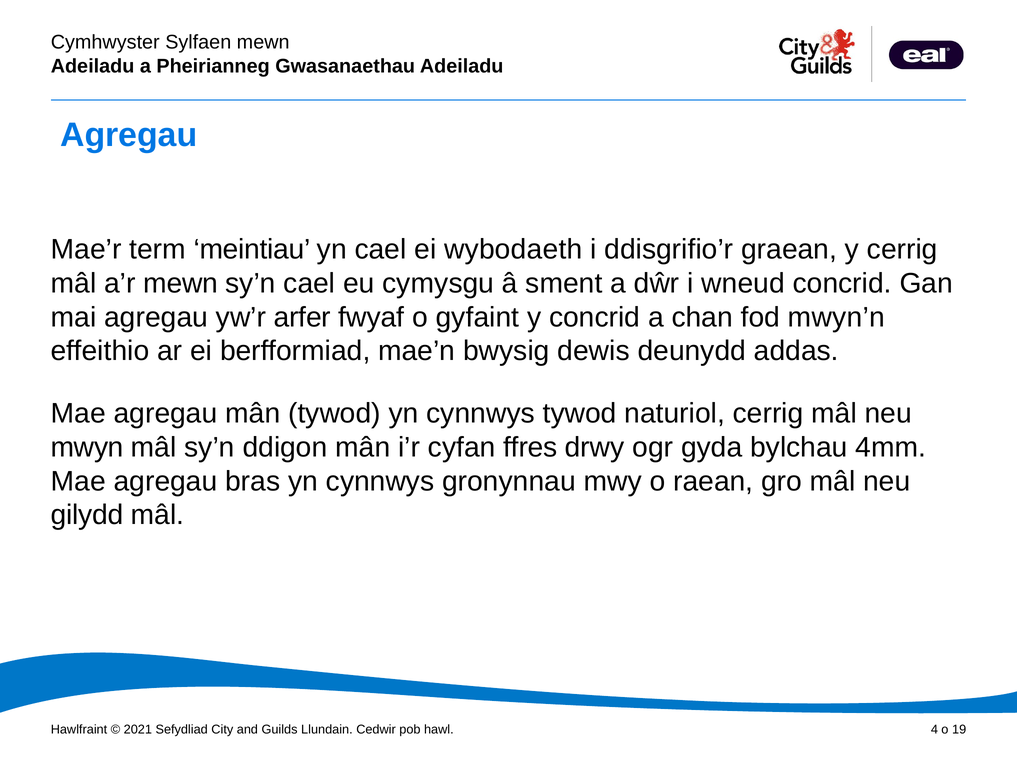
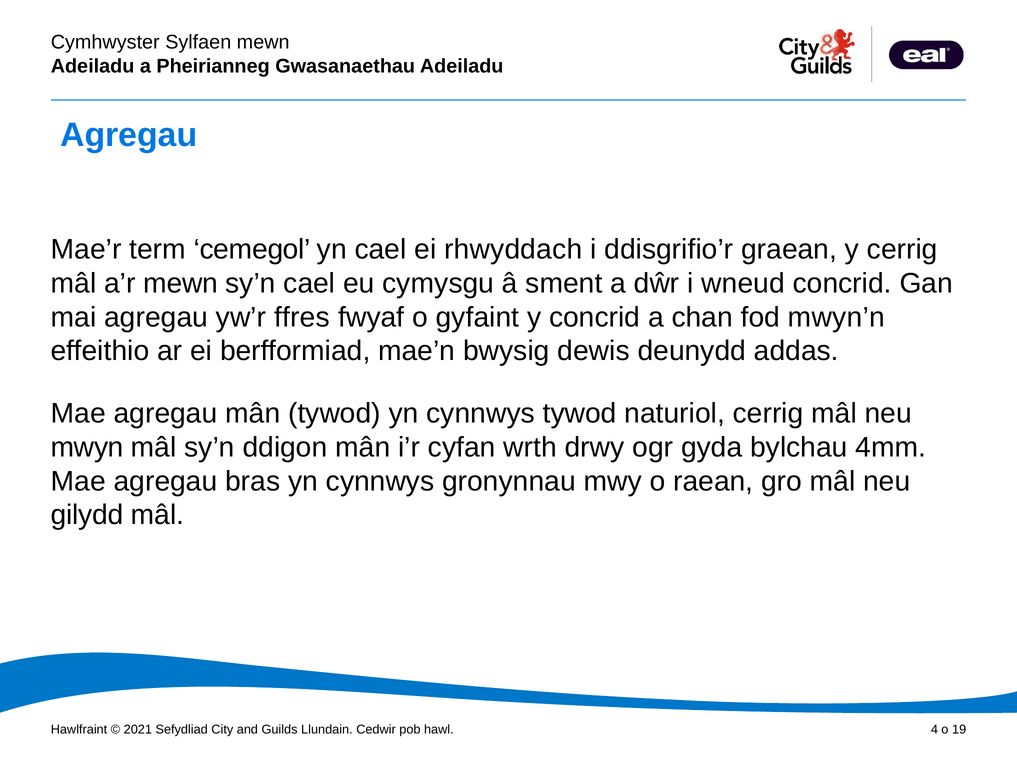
meintiau: meintiau -> cemegol
wybodaeth: wybodaeth -> rhwyddach
arfer: arfer -> ffres
ffres: ffres -> wrth
